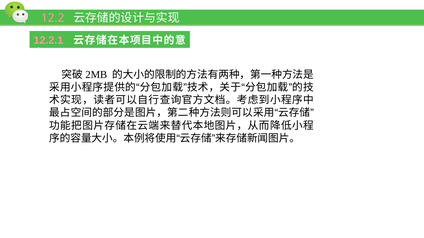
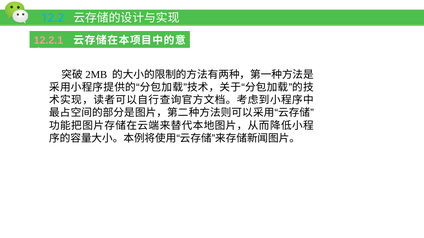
12.2 colour: pink -> light blue
